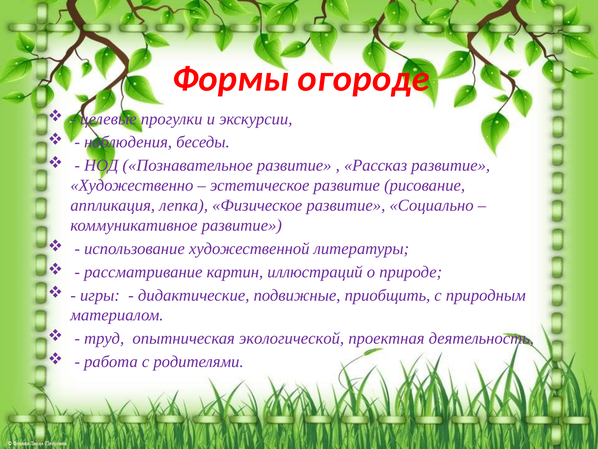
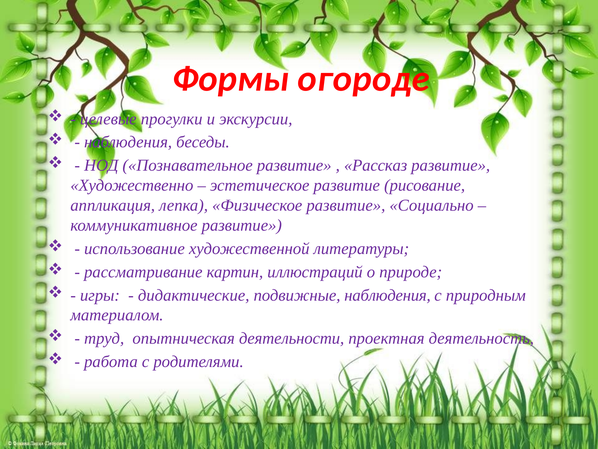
подвижные приобщить: приобщить -> наблюдения
экологической: экологической -> деятельности
